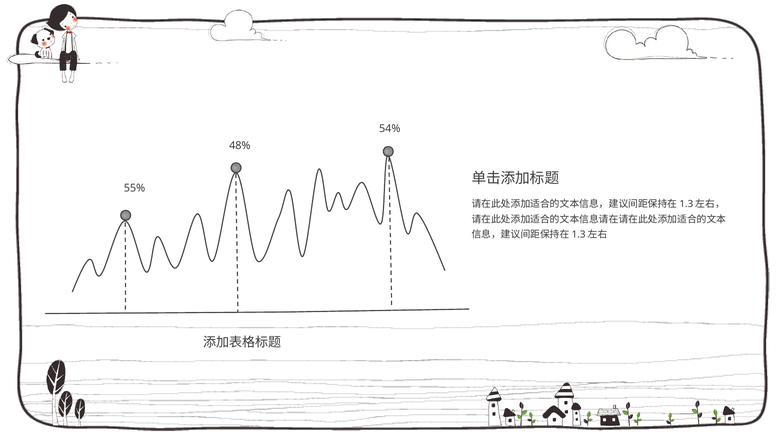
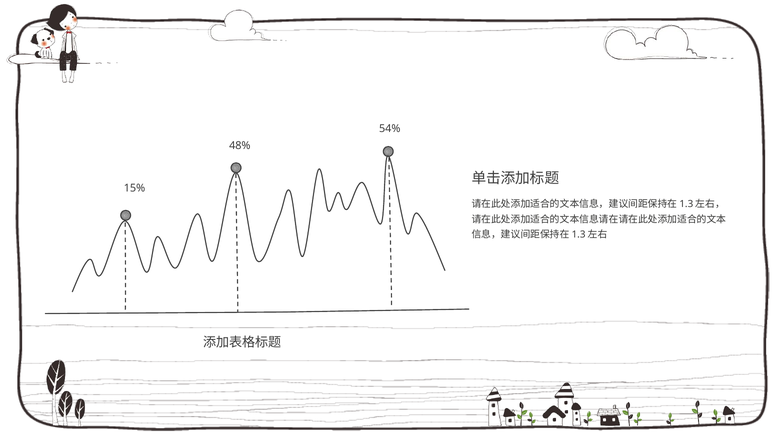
55%: 55% -> 15%
